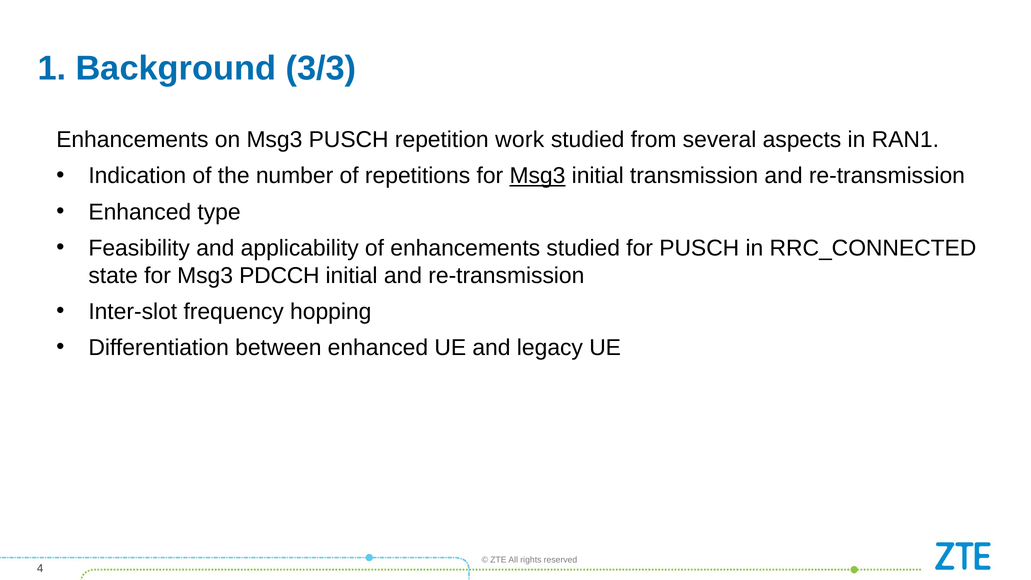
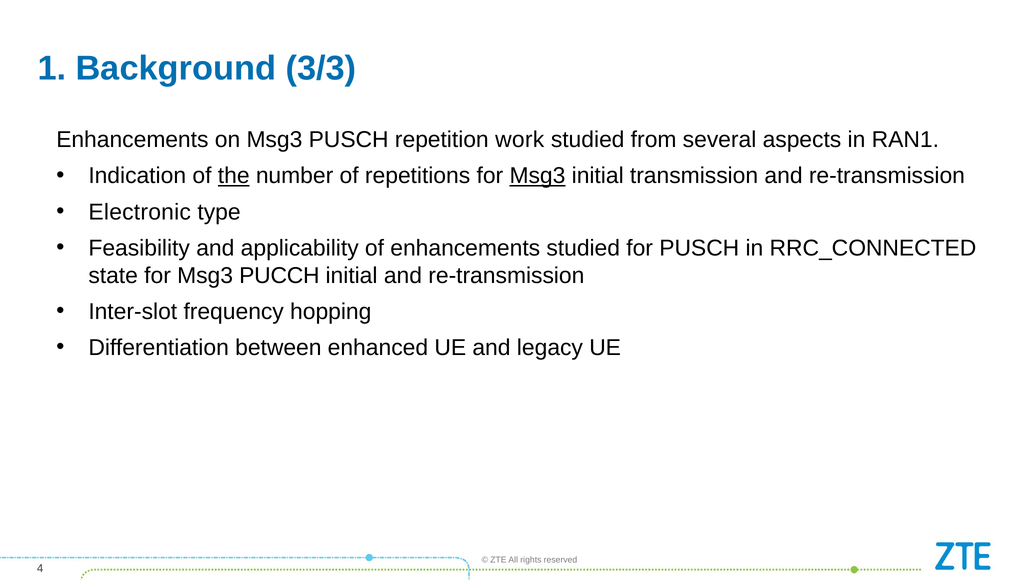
the underline: none -> present
Enhanced at (140, 212): Enhanced -> Electronic
PDCCH: PDCCH -> PUCCH
